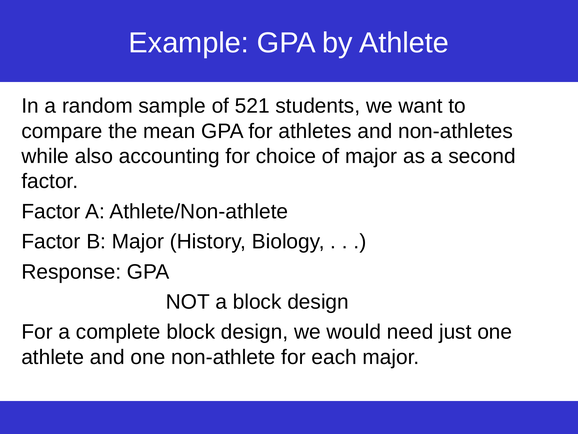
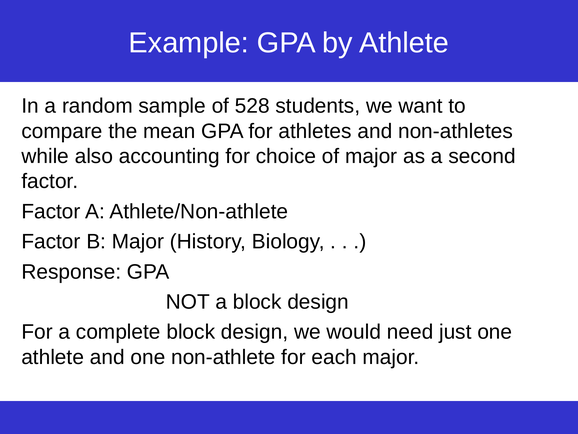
521: 521 -> 528
